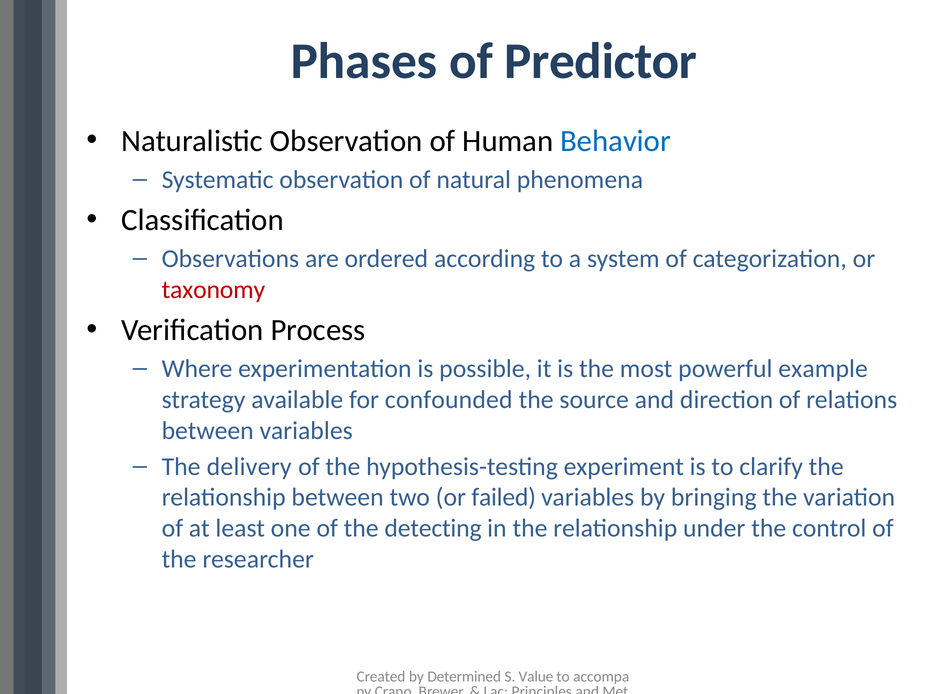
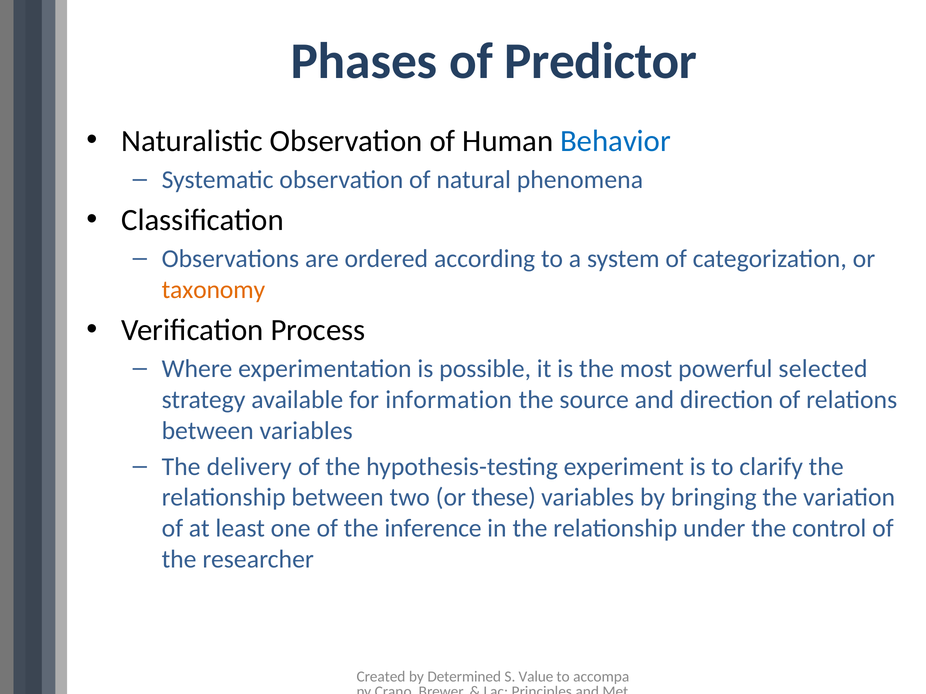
taxonomy colour: red -> orange
example: example -> selected
confounded: confounded -> information
failed: failed -> these
detecting: detecting -> inference
